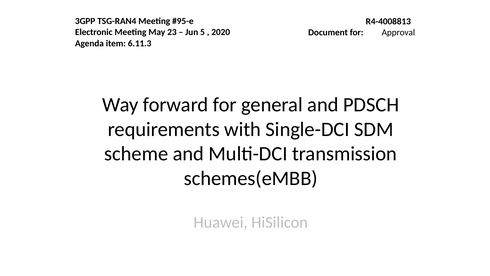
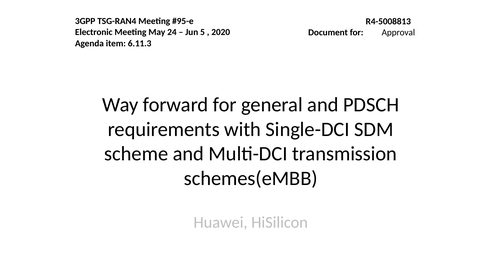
R4-4008813: R4-4008813 -> R4-5008813
23: 23 -> 24
